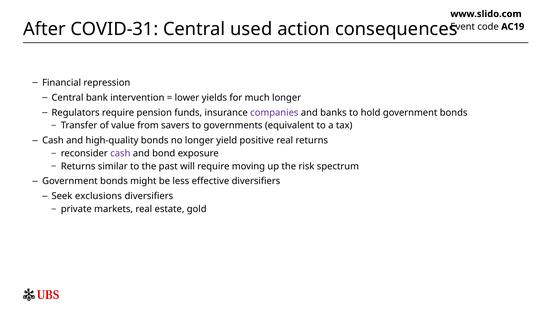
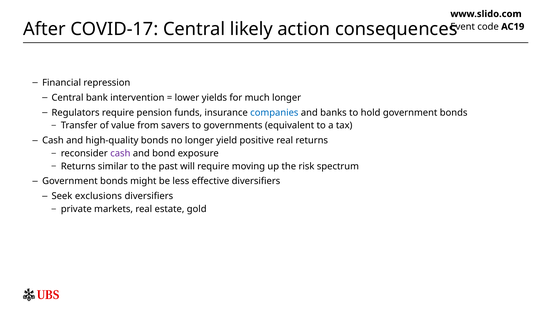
COVID-31: COVID-31 -> COVID-17
used: used -> likely
companies colour: purple -> blue
